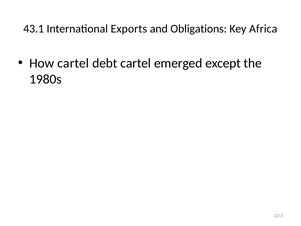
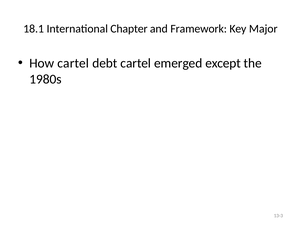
43.1: 43.1 -> 18.1
Exports: Exports -> Chapter
Obligations: Obligations -> Framework
Africa: Africa -> Major
